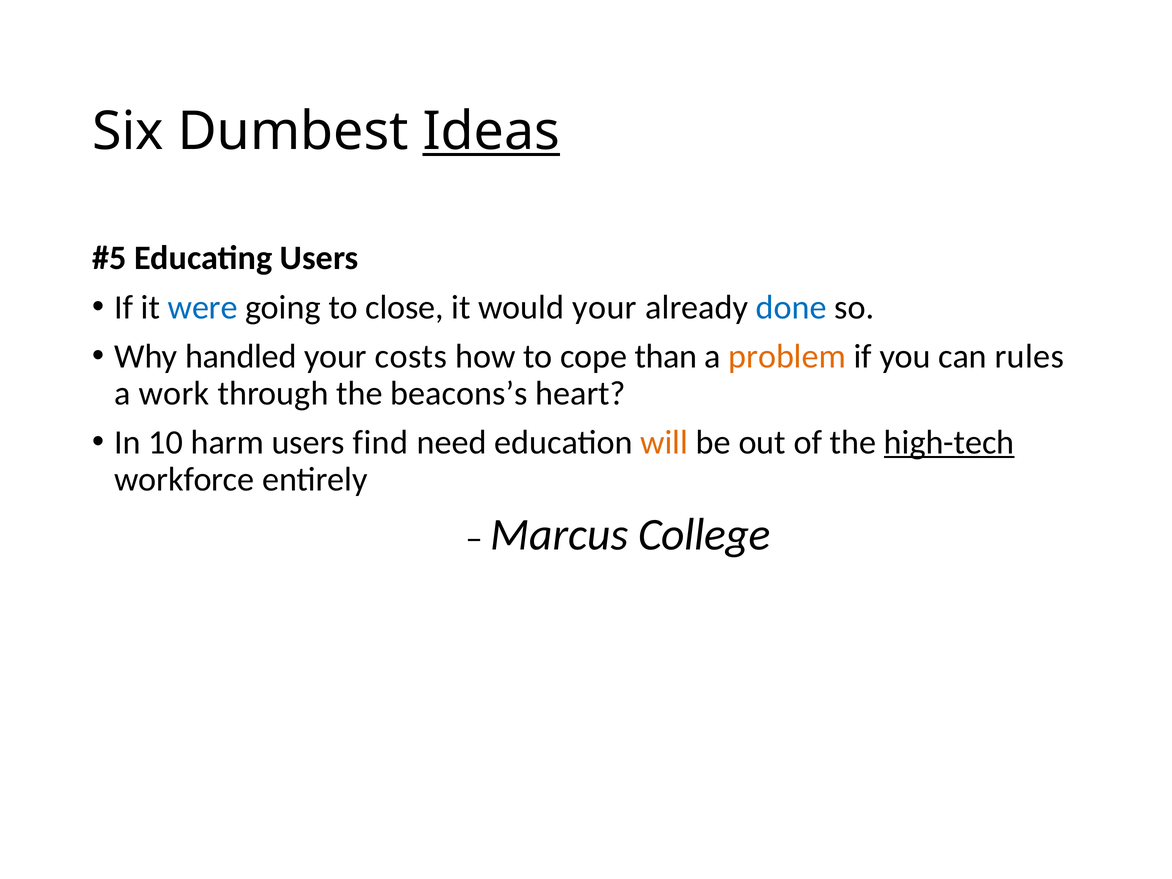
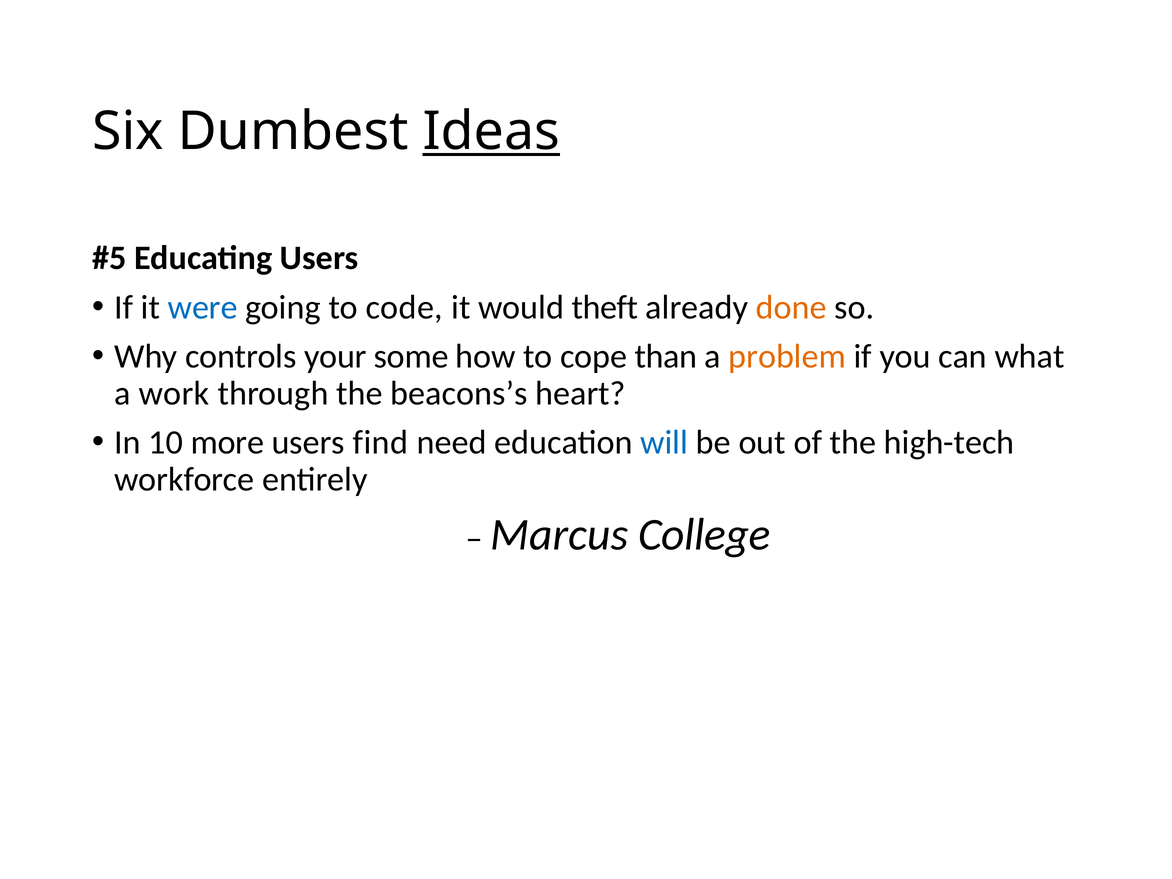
close: close -> code
would your: your -> theft
done colour: blue -> orange
handled: handled -> controls
costs: costs -> some
rules: rules -> what
harm: harm -> more
will colour: orange -> blue
high-tech underline: present -> none
